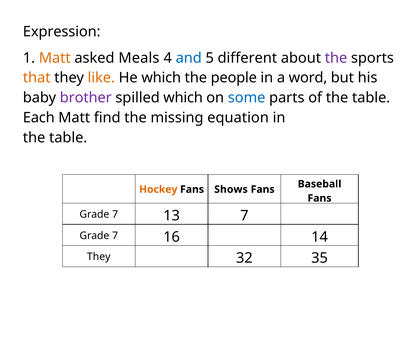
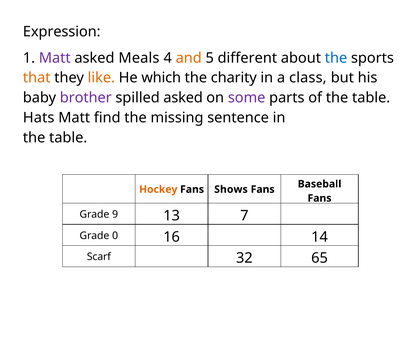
Matt at (55, 58) colour: orange -> purple
and colour: blue -> orange
the at (336, 58) colour: purple -> blue
people: people -> charity
word: word -> class
spilled which: which -> asked
some colour: blue -> purple
Each: Each -> Hats
equation: equation -> sentence
7 at (115, 214): 7 -> 9
7 at (115, 236): 7 -> 0
They at (99, 257): They -> Scarf
35: 35 -> 65
